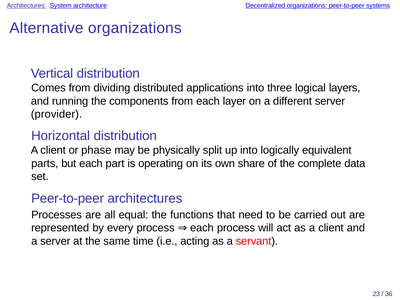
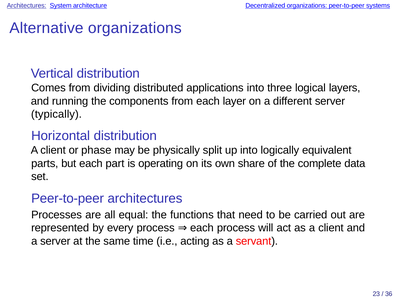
provider: provider -> typically
